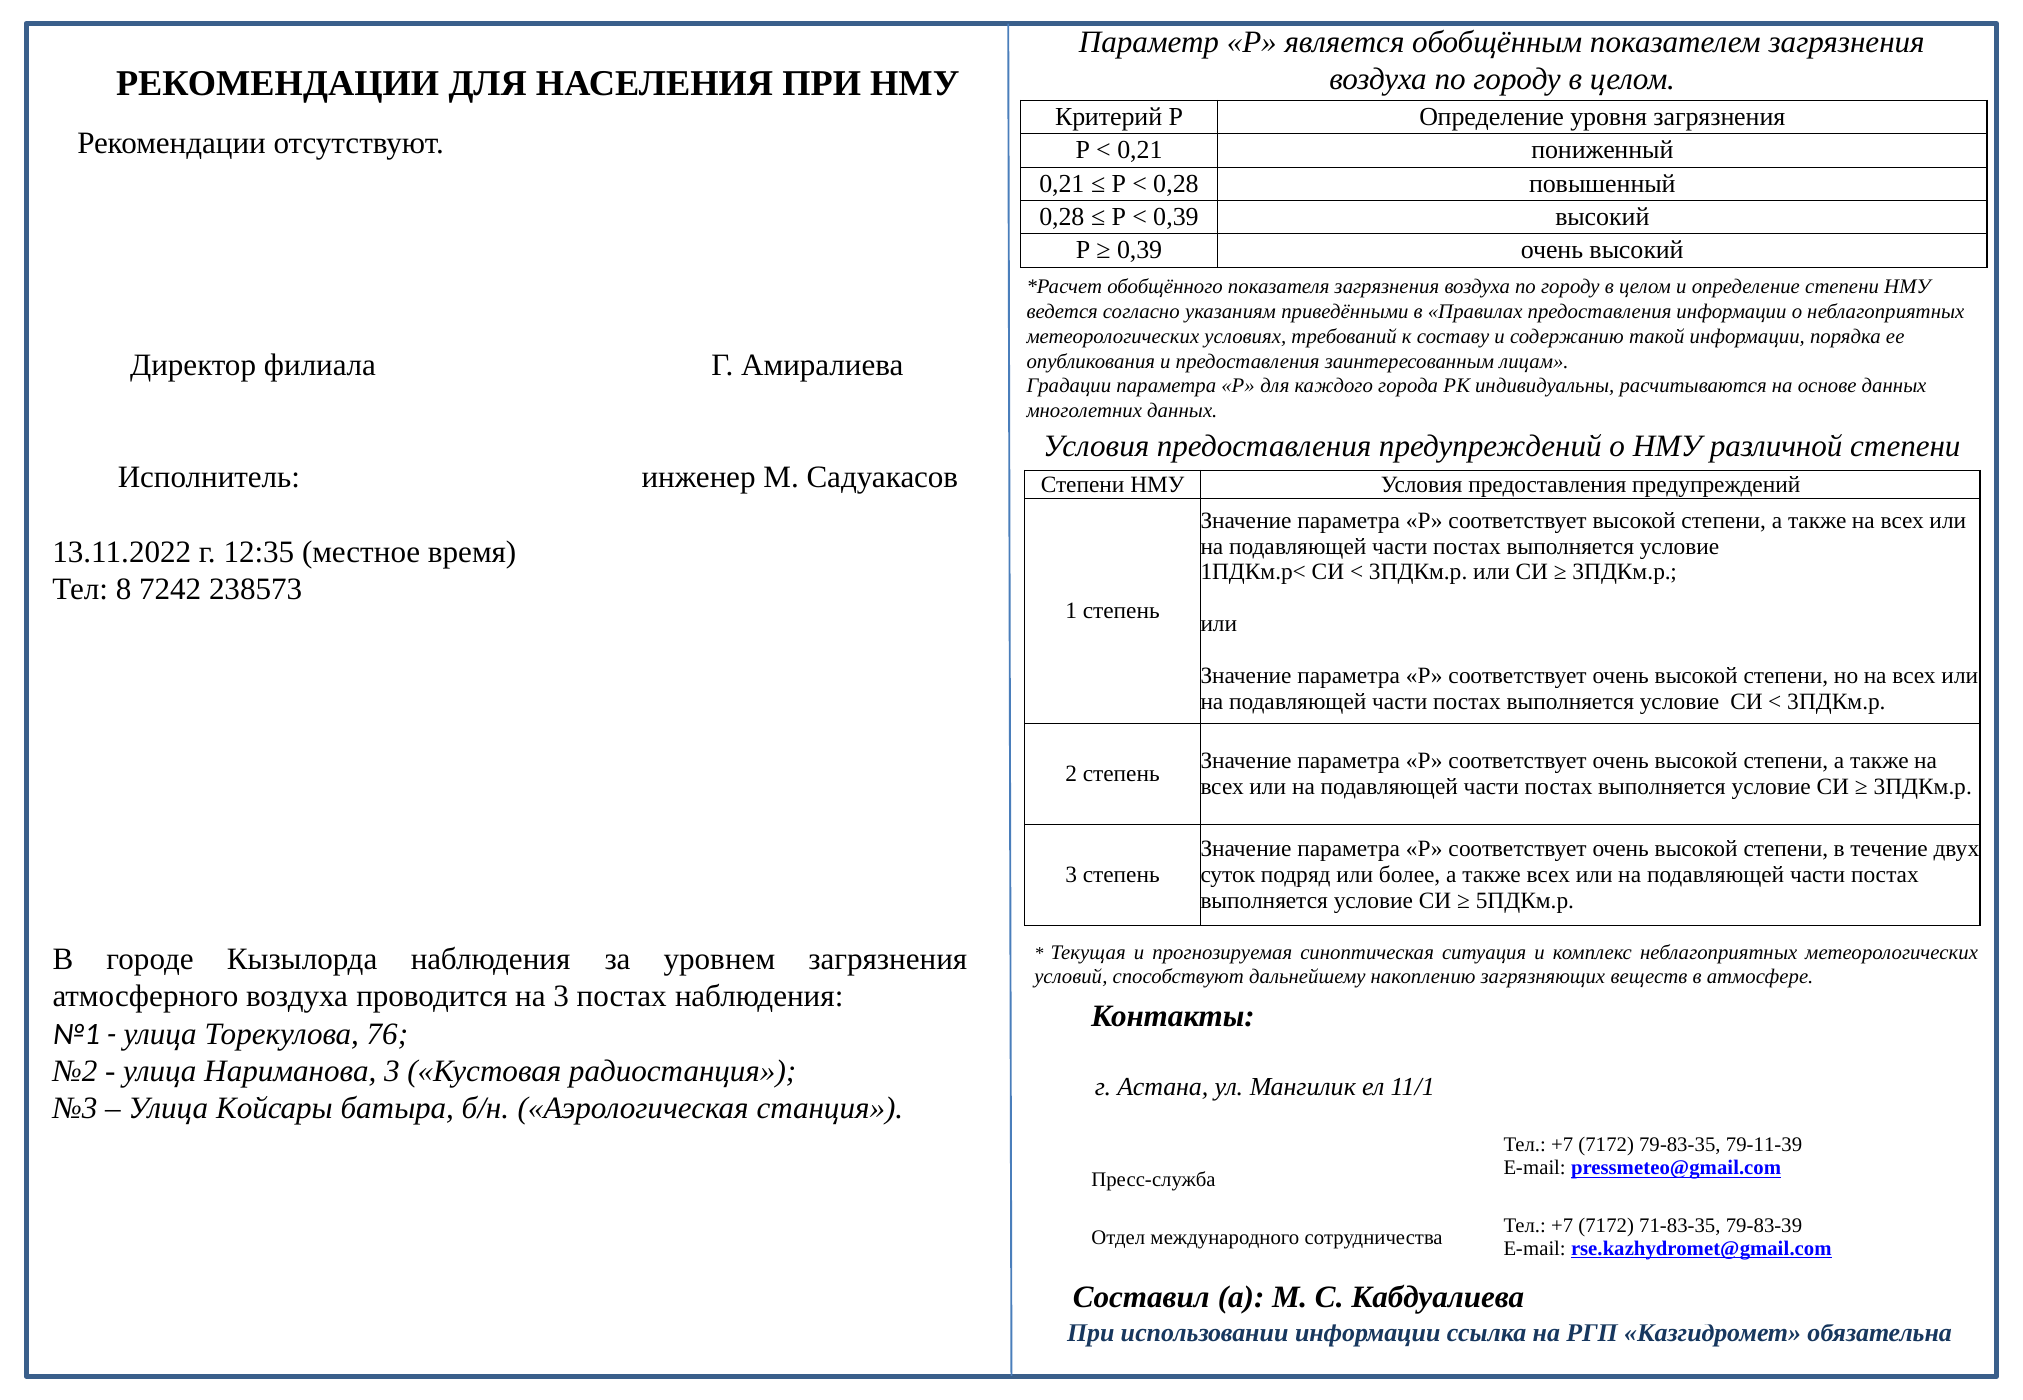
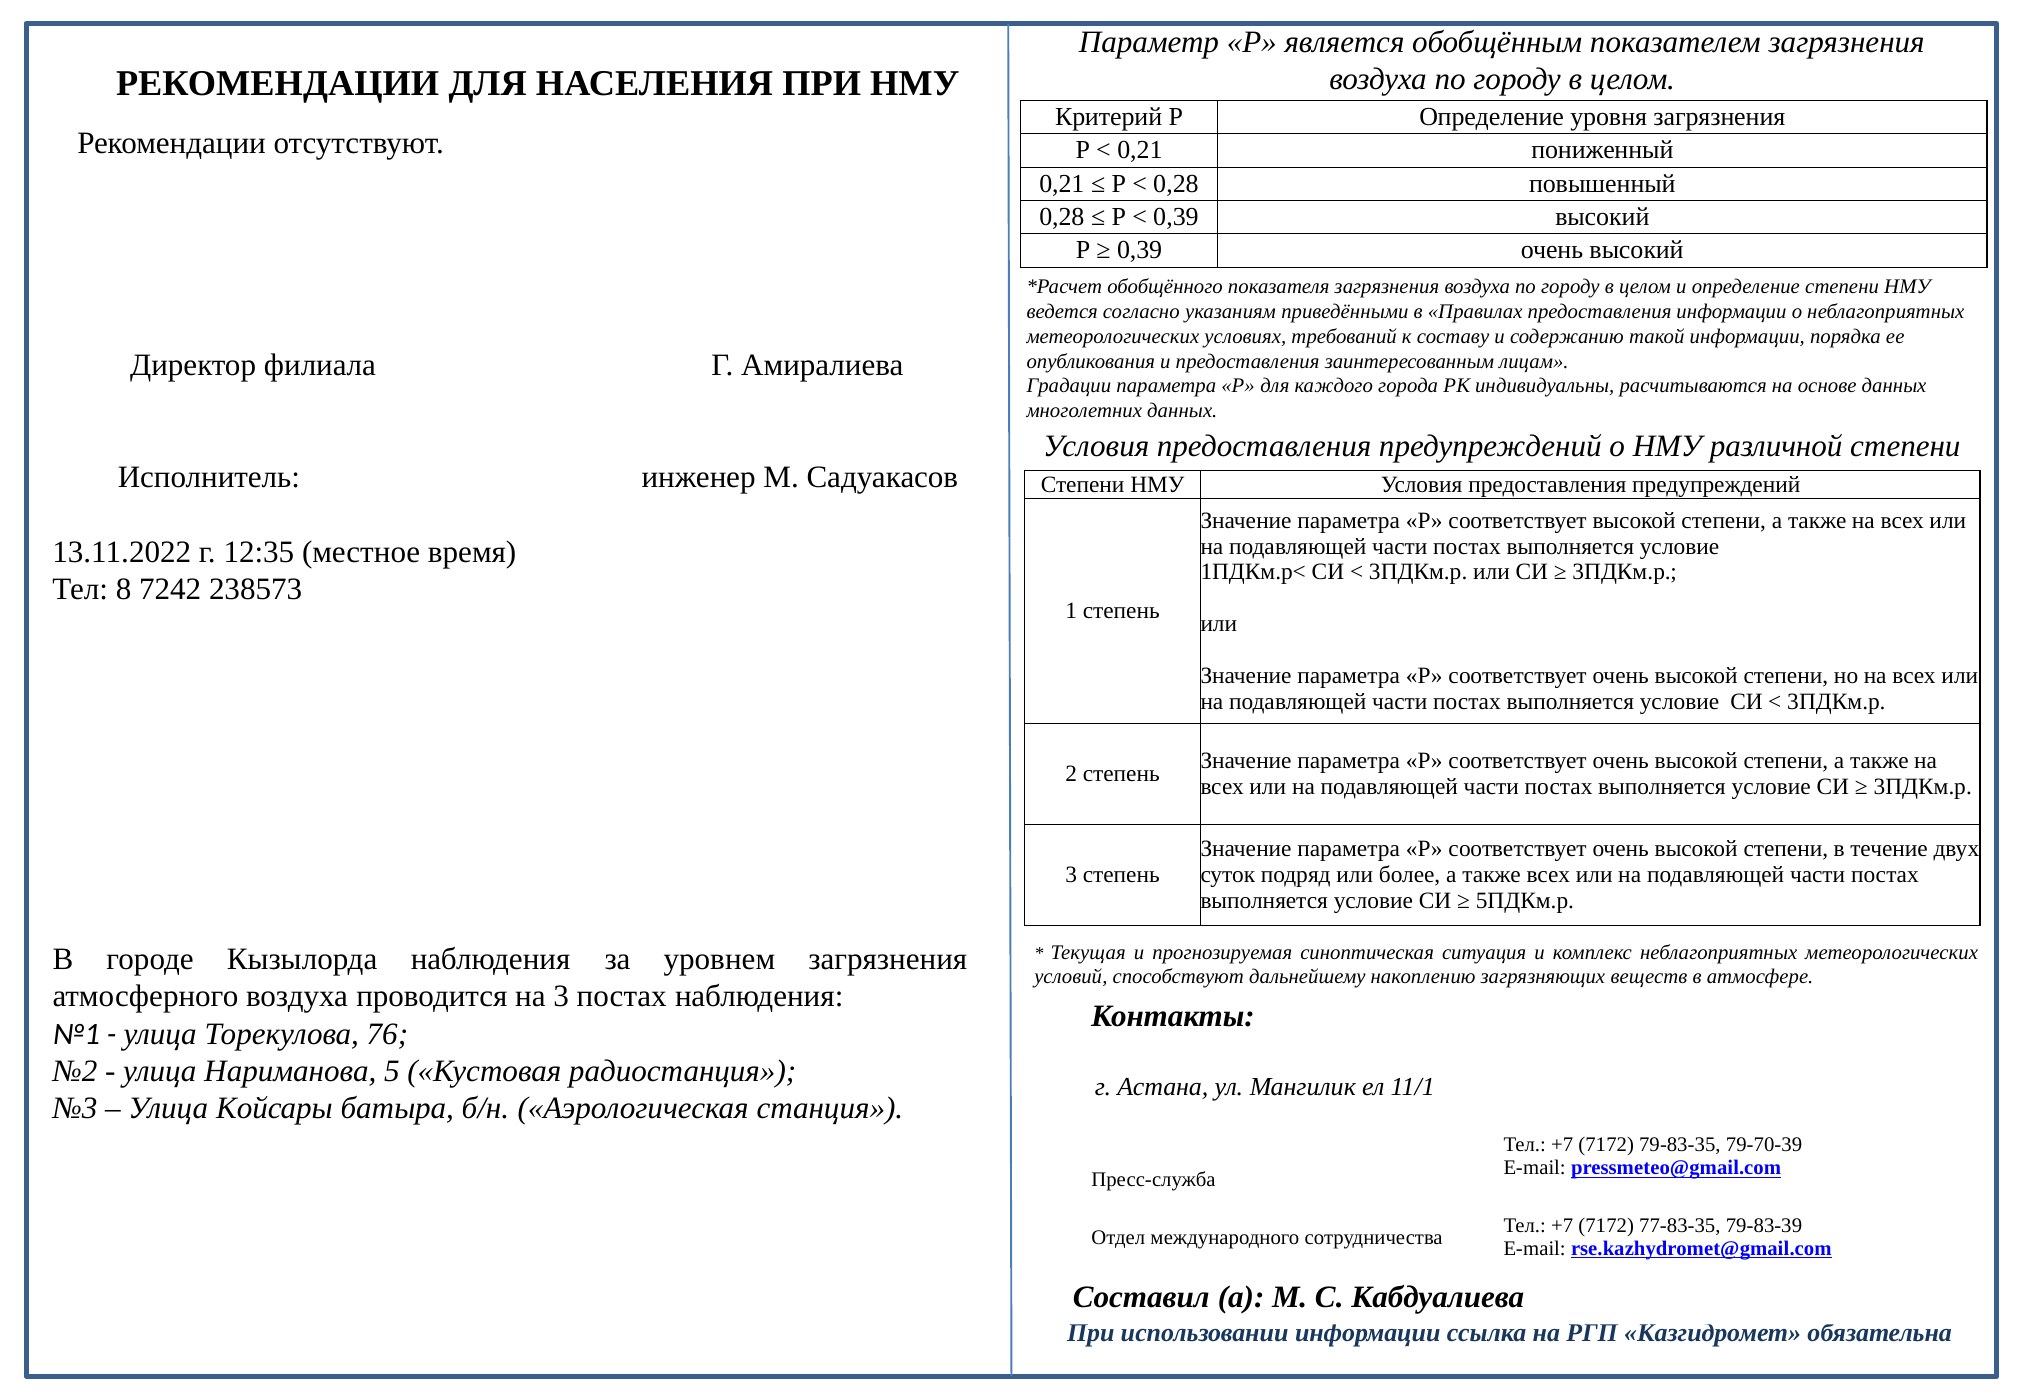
Нариманова 3: 3 -> 5
79-11-39: 79-11-39 -> 79-70-39
71-83-35: 71-83-35 -> 77-83-35
